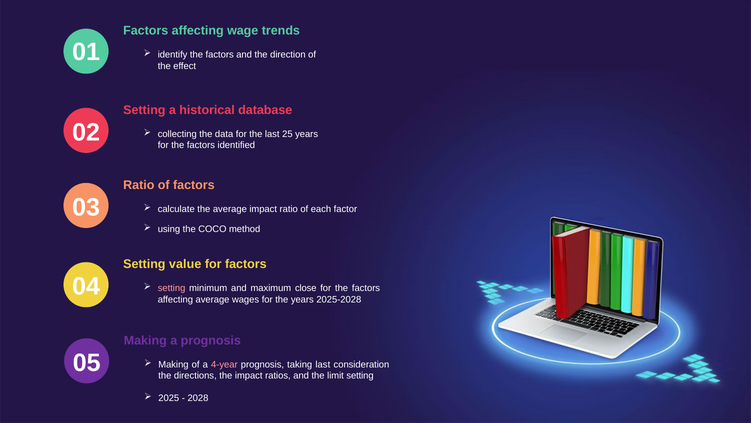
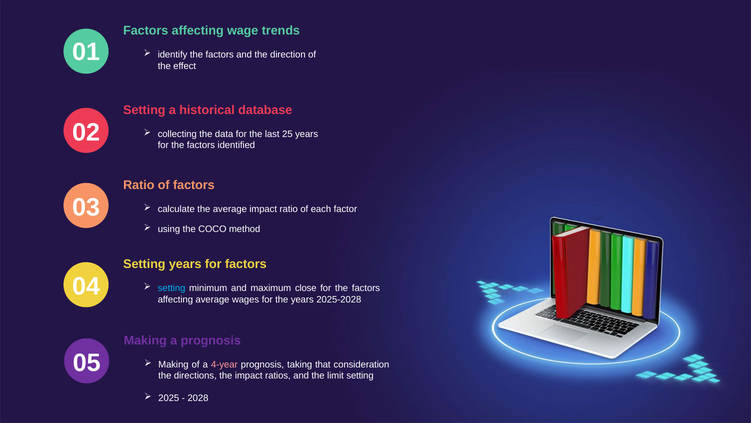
Setting value: value -> years
setting at (172, 288) colour: pink -> light blue
taking last: last -> that
